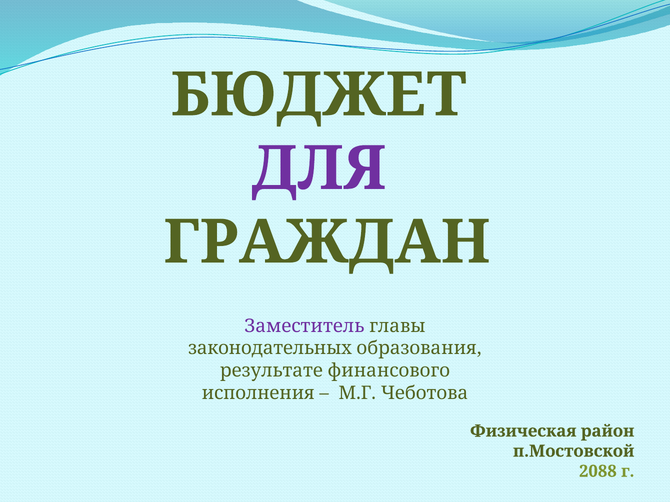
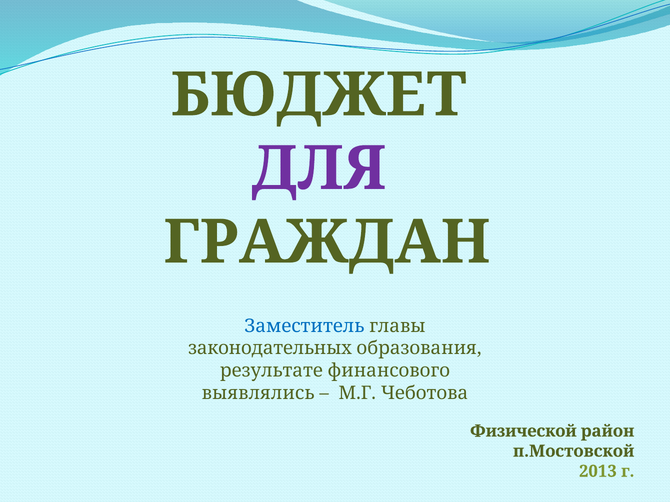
Заместитель colour: purple -> blue
исполнения: исполнения -> выявлялись
Физическая: Физическая -> Физической
2088: 2088 -> 2013
